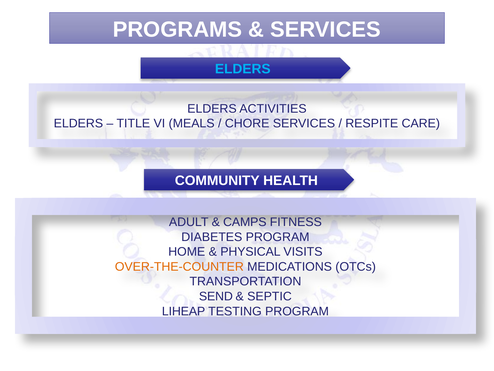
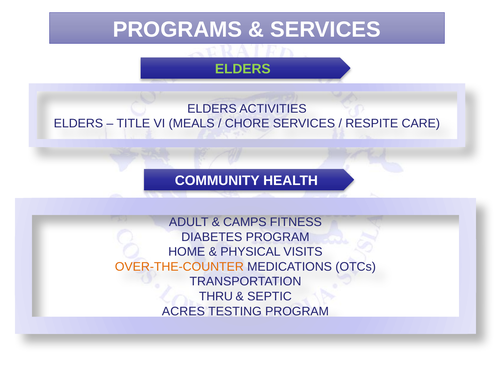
ELDERS at (243, 69) colour: light blue -> light green
SEND: SEND -> THRU
LIHEAP: LIHEAP -> ACRES
